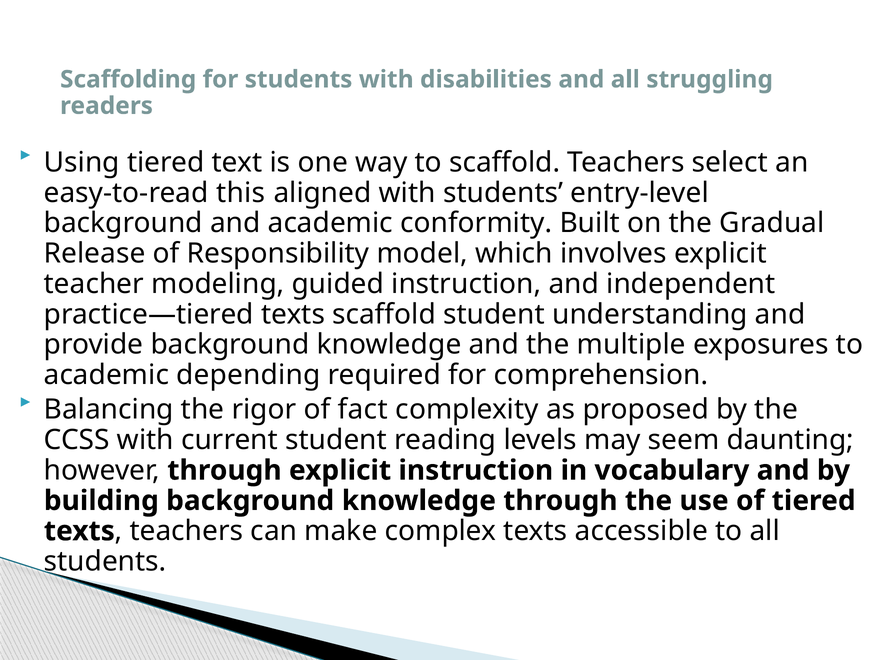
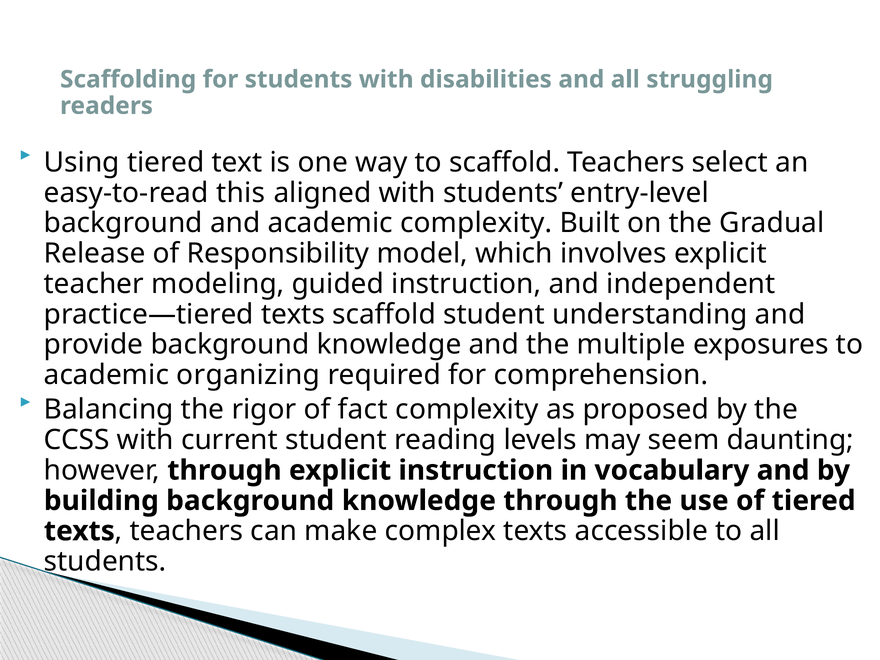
academic conformity: conformity -> complexity
depending: depending -> organizing
